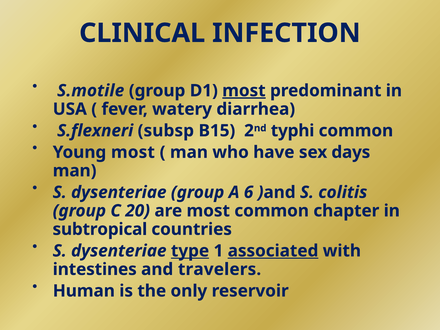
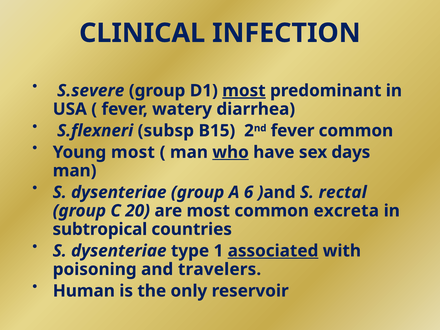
S.motile: S.motile -> S.severe
typhi at (293, 131): typhi -> fever
who underline: none -> present
colitis: colitis -> rectal
chapter: chapter -> excreta
type underline: present -> none
intestines: intestines -> poisoning
